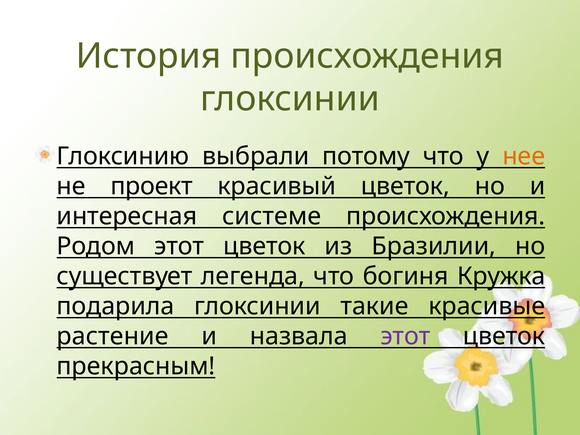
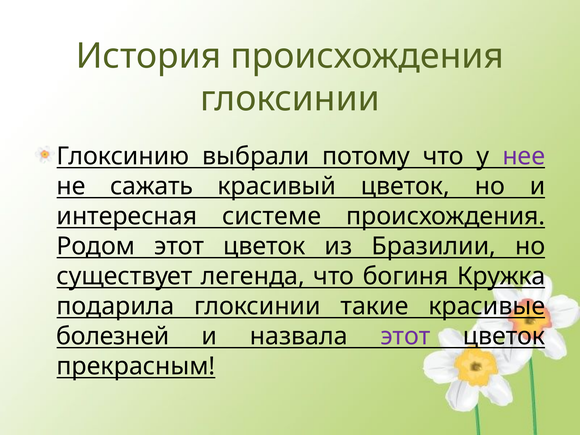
нее colour: orange -> purple
проект: проект -> сажать
растение: растение -> болезней
